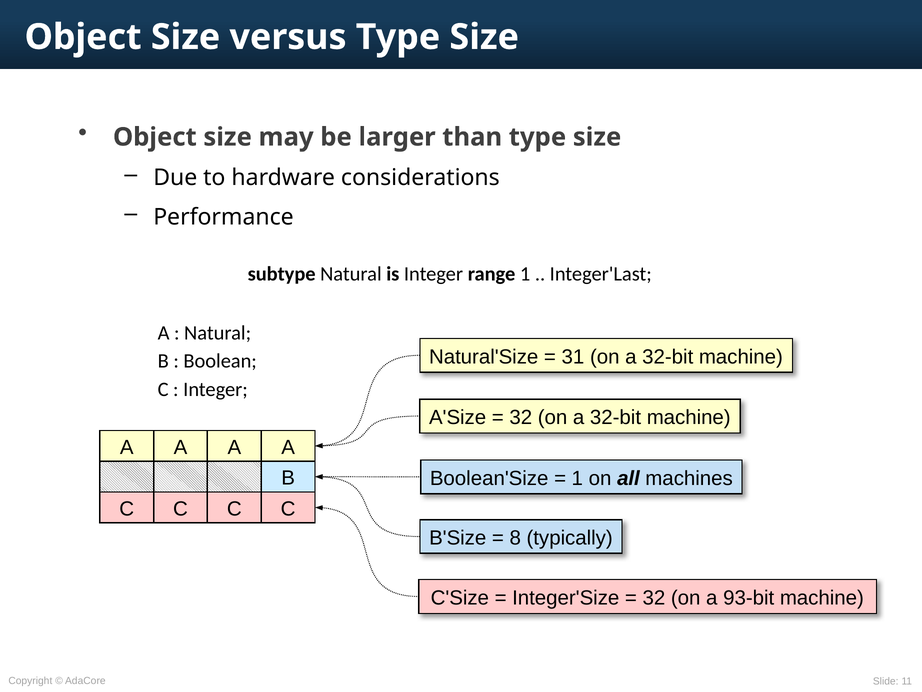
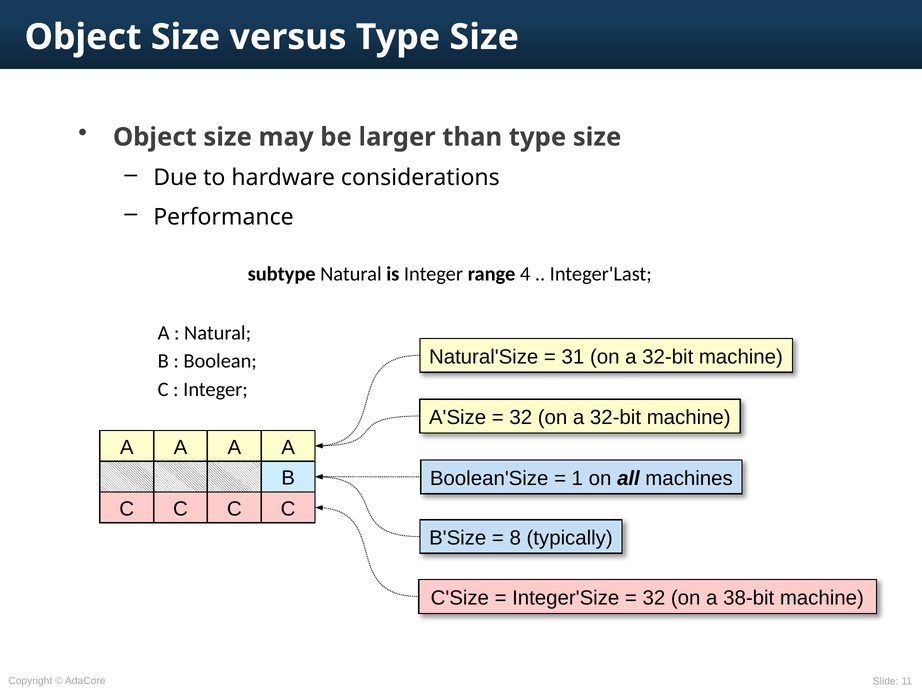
range 1: 1 -> 4
93-bit: 93-bit -> 38-bit
